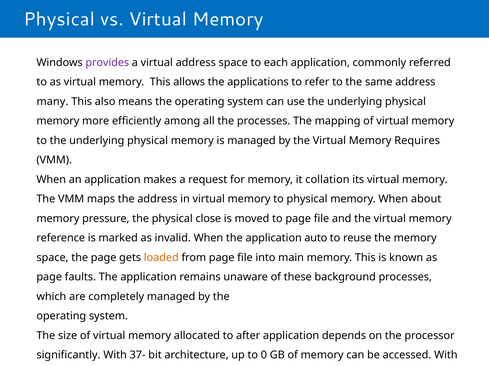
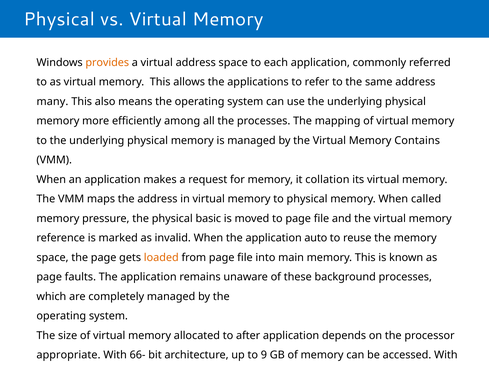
provides colour: purple -> orange
Requires: Requires -> Contains
about: about -> called
close: close -> basic
significantly: significantly -> appropriate
37-: 37- -> 66-
0: 0 -> 9
